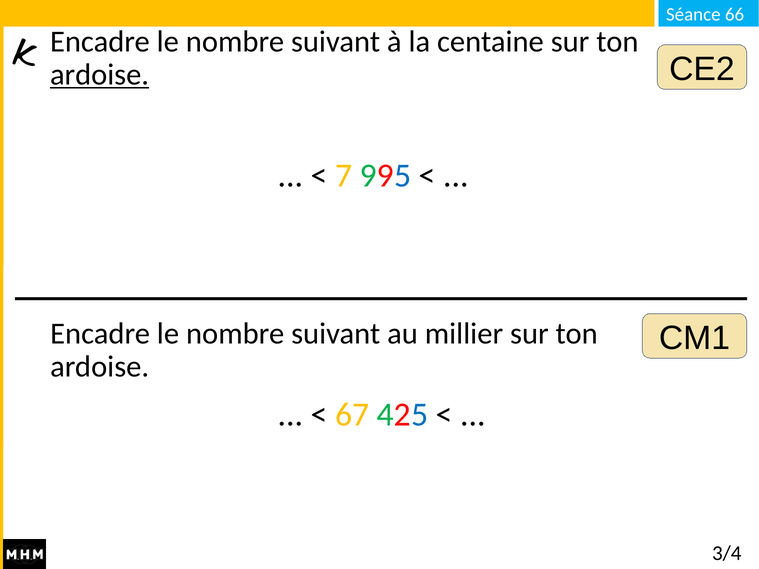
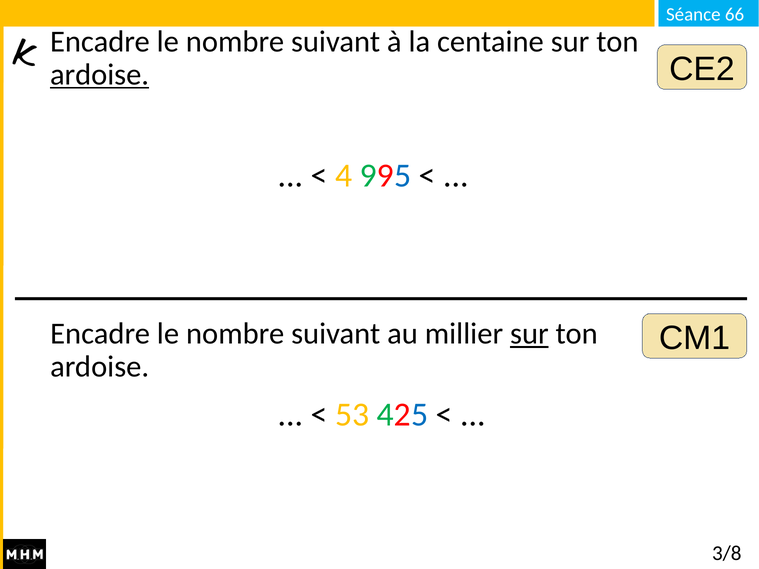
7: 7 -> 4
sur at (529, 334) underline: none -> present
67: 67 -> 53
3/4: 3/4 -> 3/8
